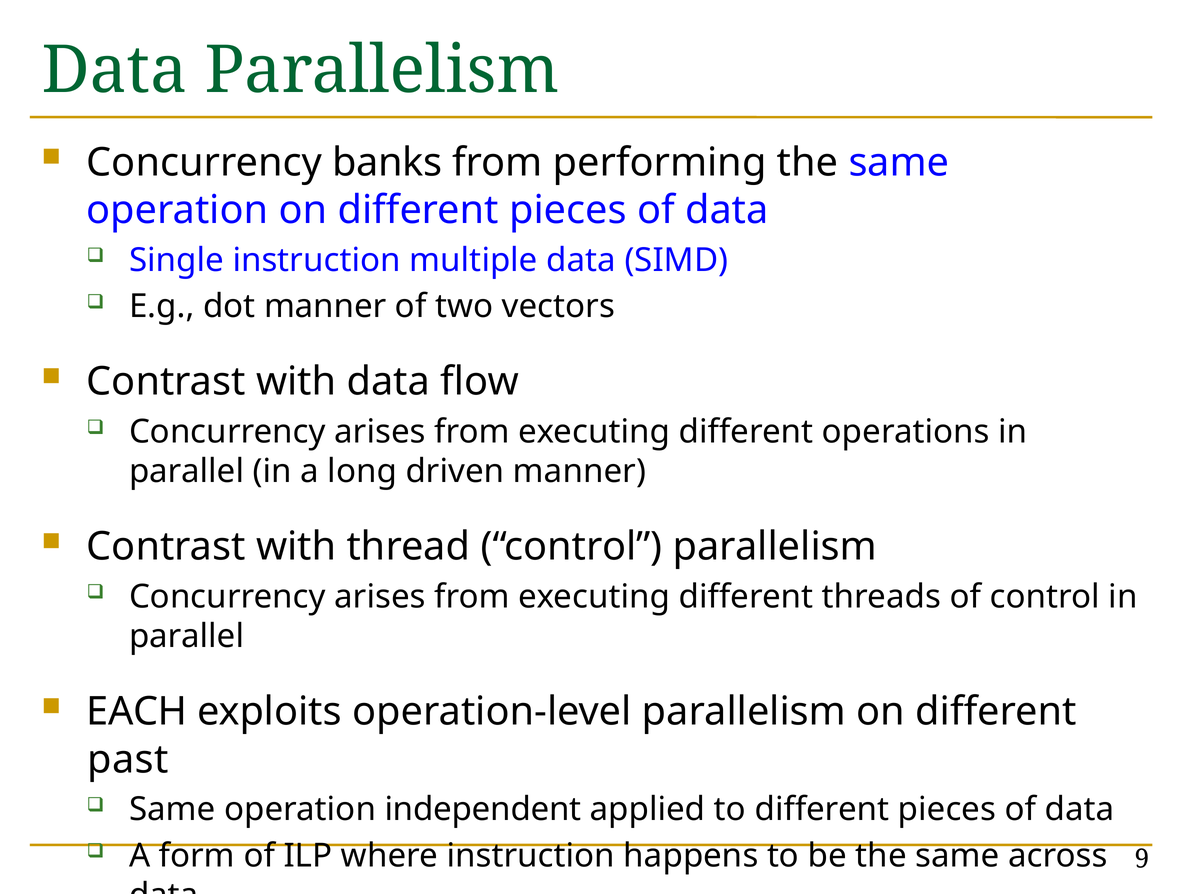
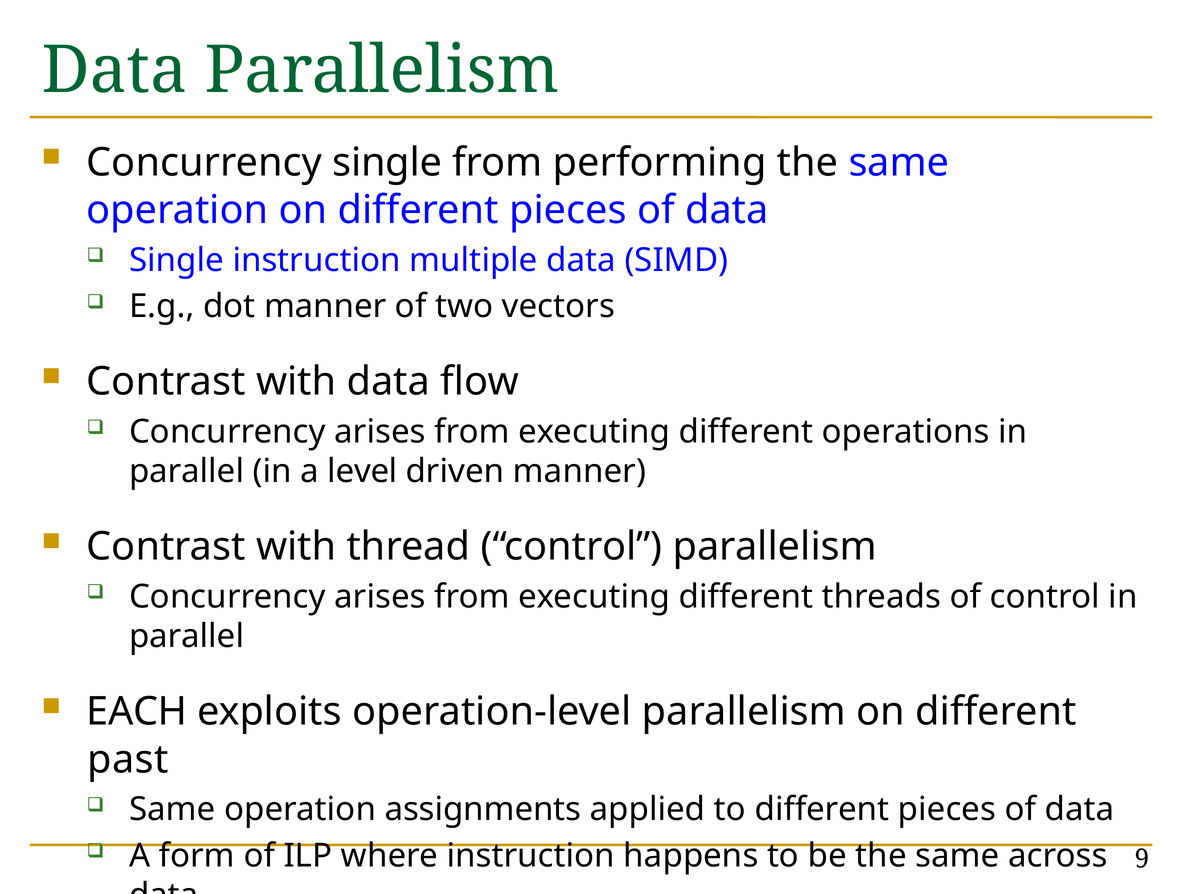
Concurrency banks: banks -> single
long: long -> level
independent: independent -> assignments
